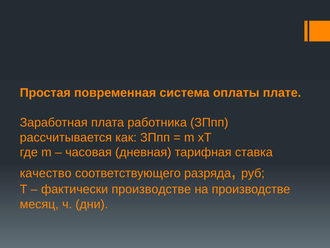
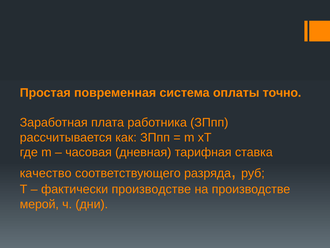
плате: плате -> точно
месяц: месяц -> мерой
